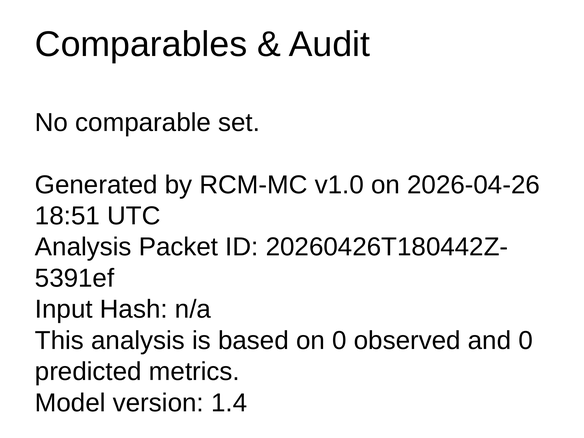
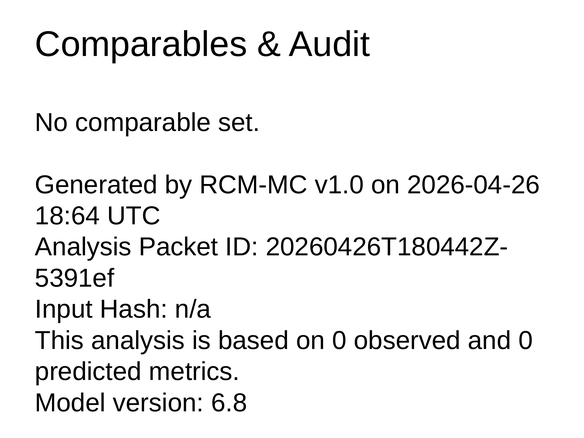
18:51: 18:51 -> 18:64
1.4: 1.4 -> 6.8
